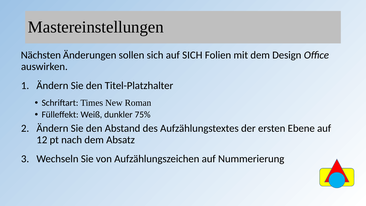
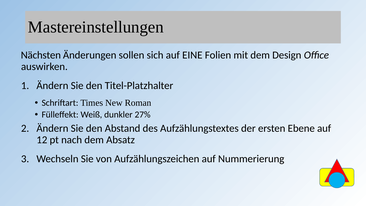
auf SICH: SICH -> EINE
75%: 75% -> 27%
